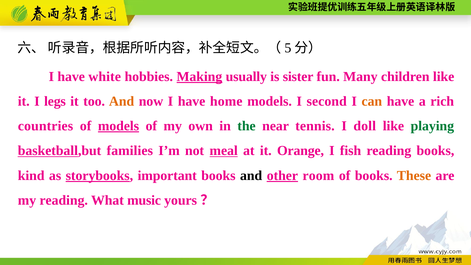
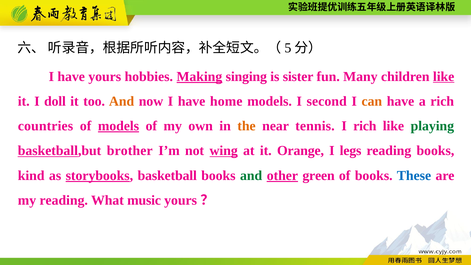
have white: white -> yours
usually: usually -> singing
like at (444, 76) underline: none -> present
legs: legs -> doll
the colour: green -> orange
I doll: doll -> rich
families: families -> brother
meal: meal -> wing
fish: fish -> legs
important: important -> basketball
and at (251, 175) colour: black -> green
room: room -> green
These colour: orange -> blue
